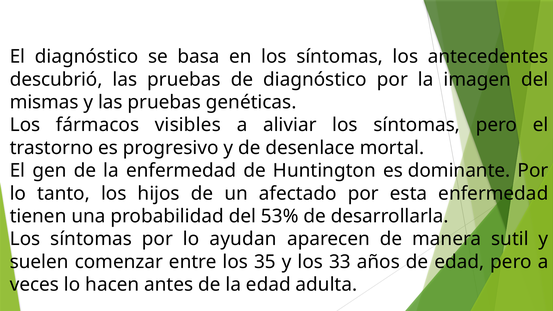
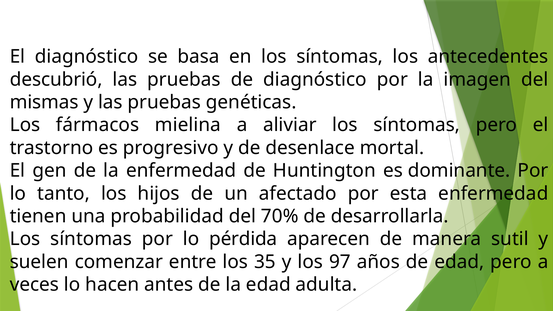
visibles: visibles -> mielina
53%: 53% -> 70%
ayudan: ayudan -> pérdida
33: 33 -> 97
